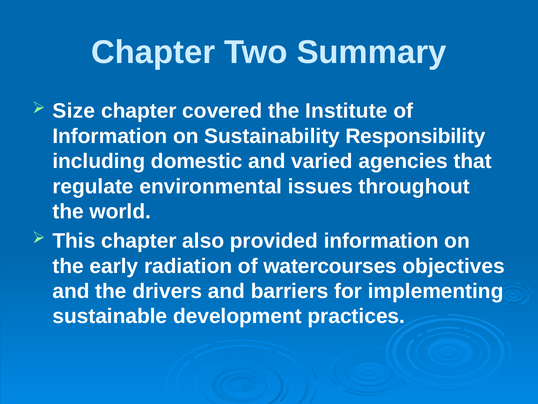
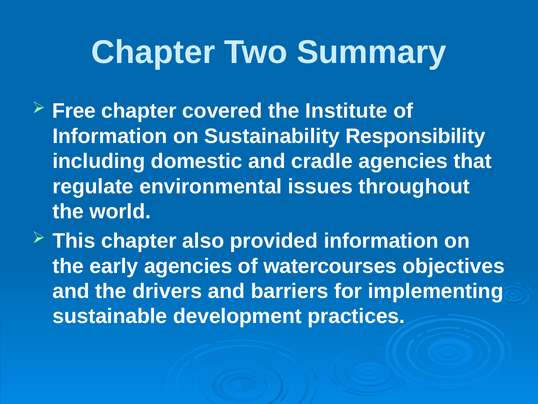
Size: Size -> Free
varied: varied -> cradle
early radiation: radiation -> agencies
